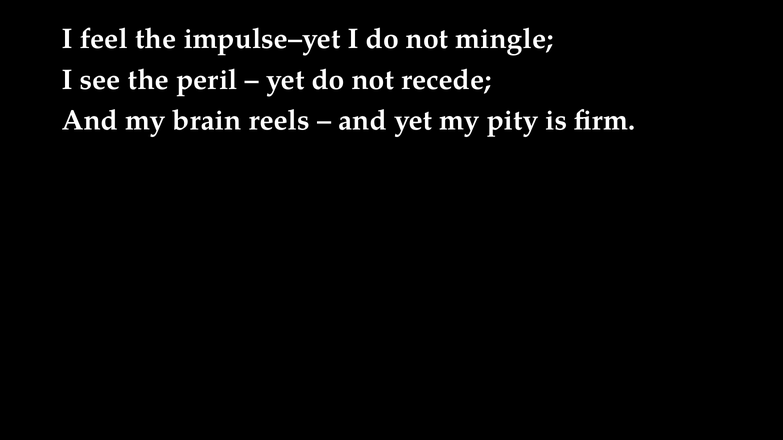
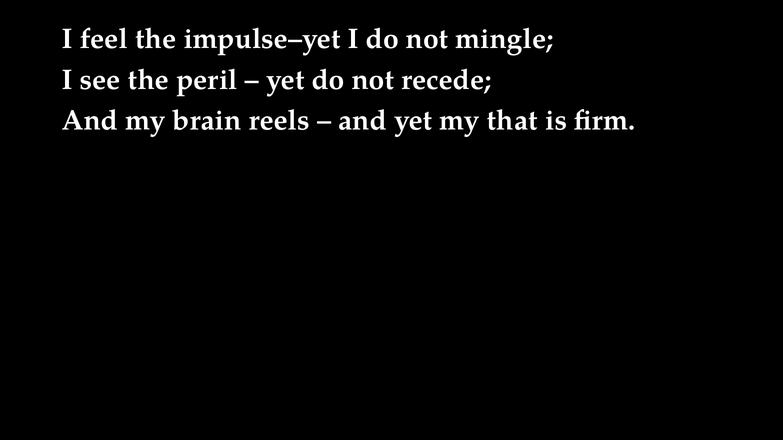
pity: pity -> that
